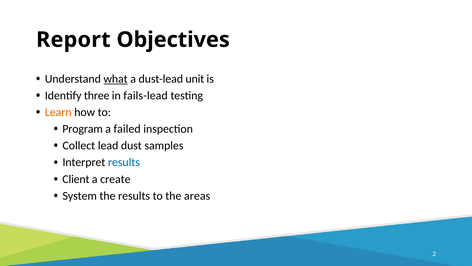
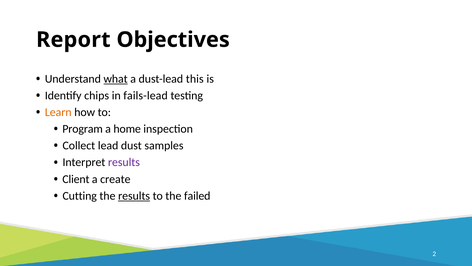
unit: unit -> this
three: three -> chips
failed: failed -> home
results at (124, 162) colour: blue -> purple
System: System -> Cutting
results at (134, 195) underline: none -> present
areas: areas -> failed
